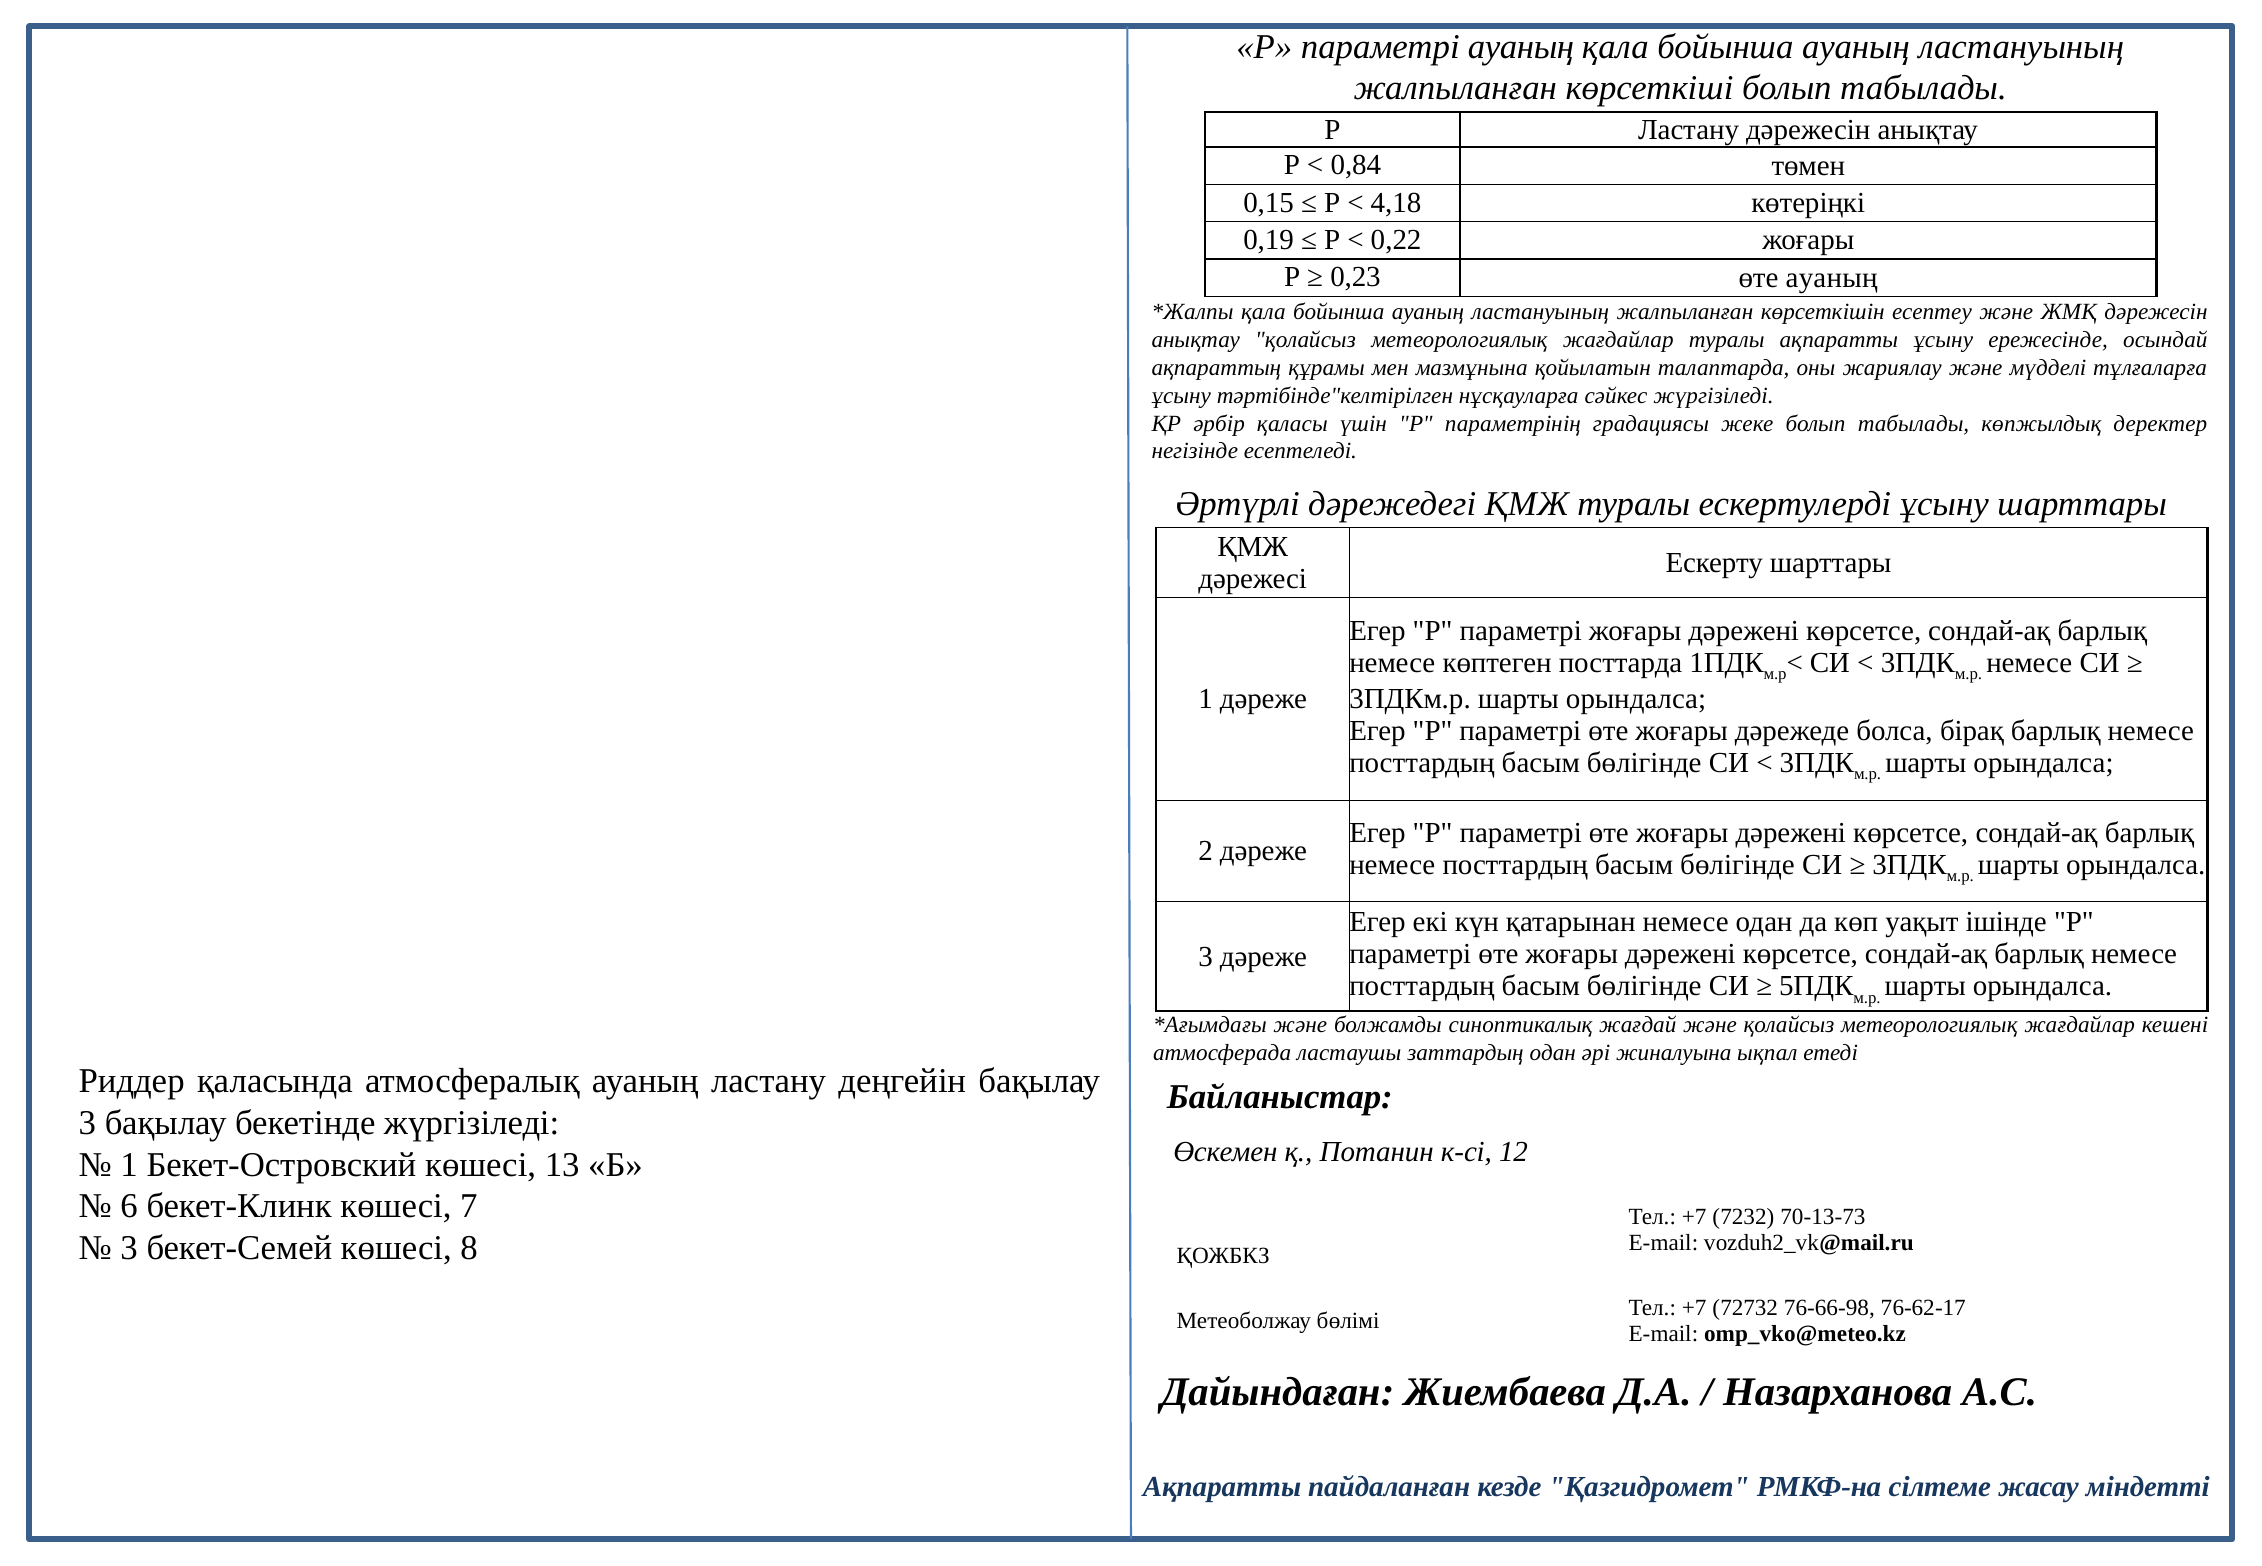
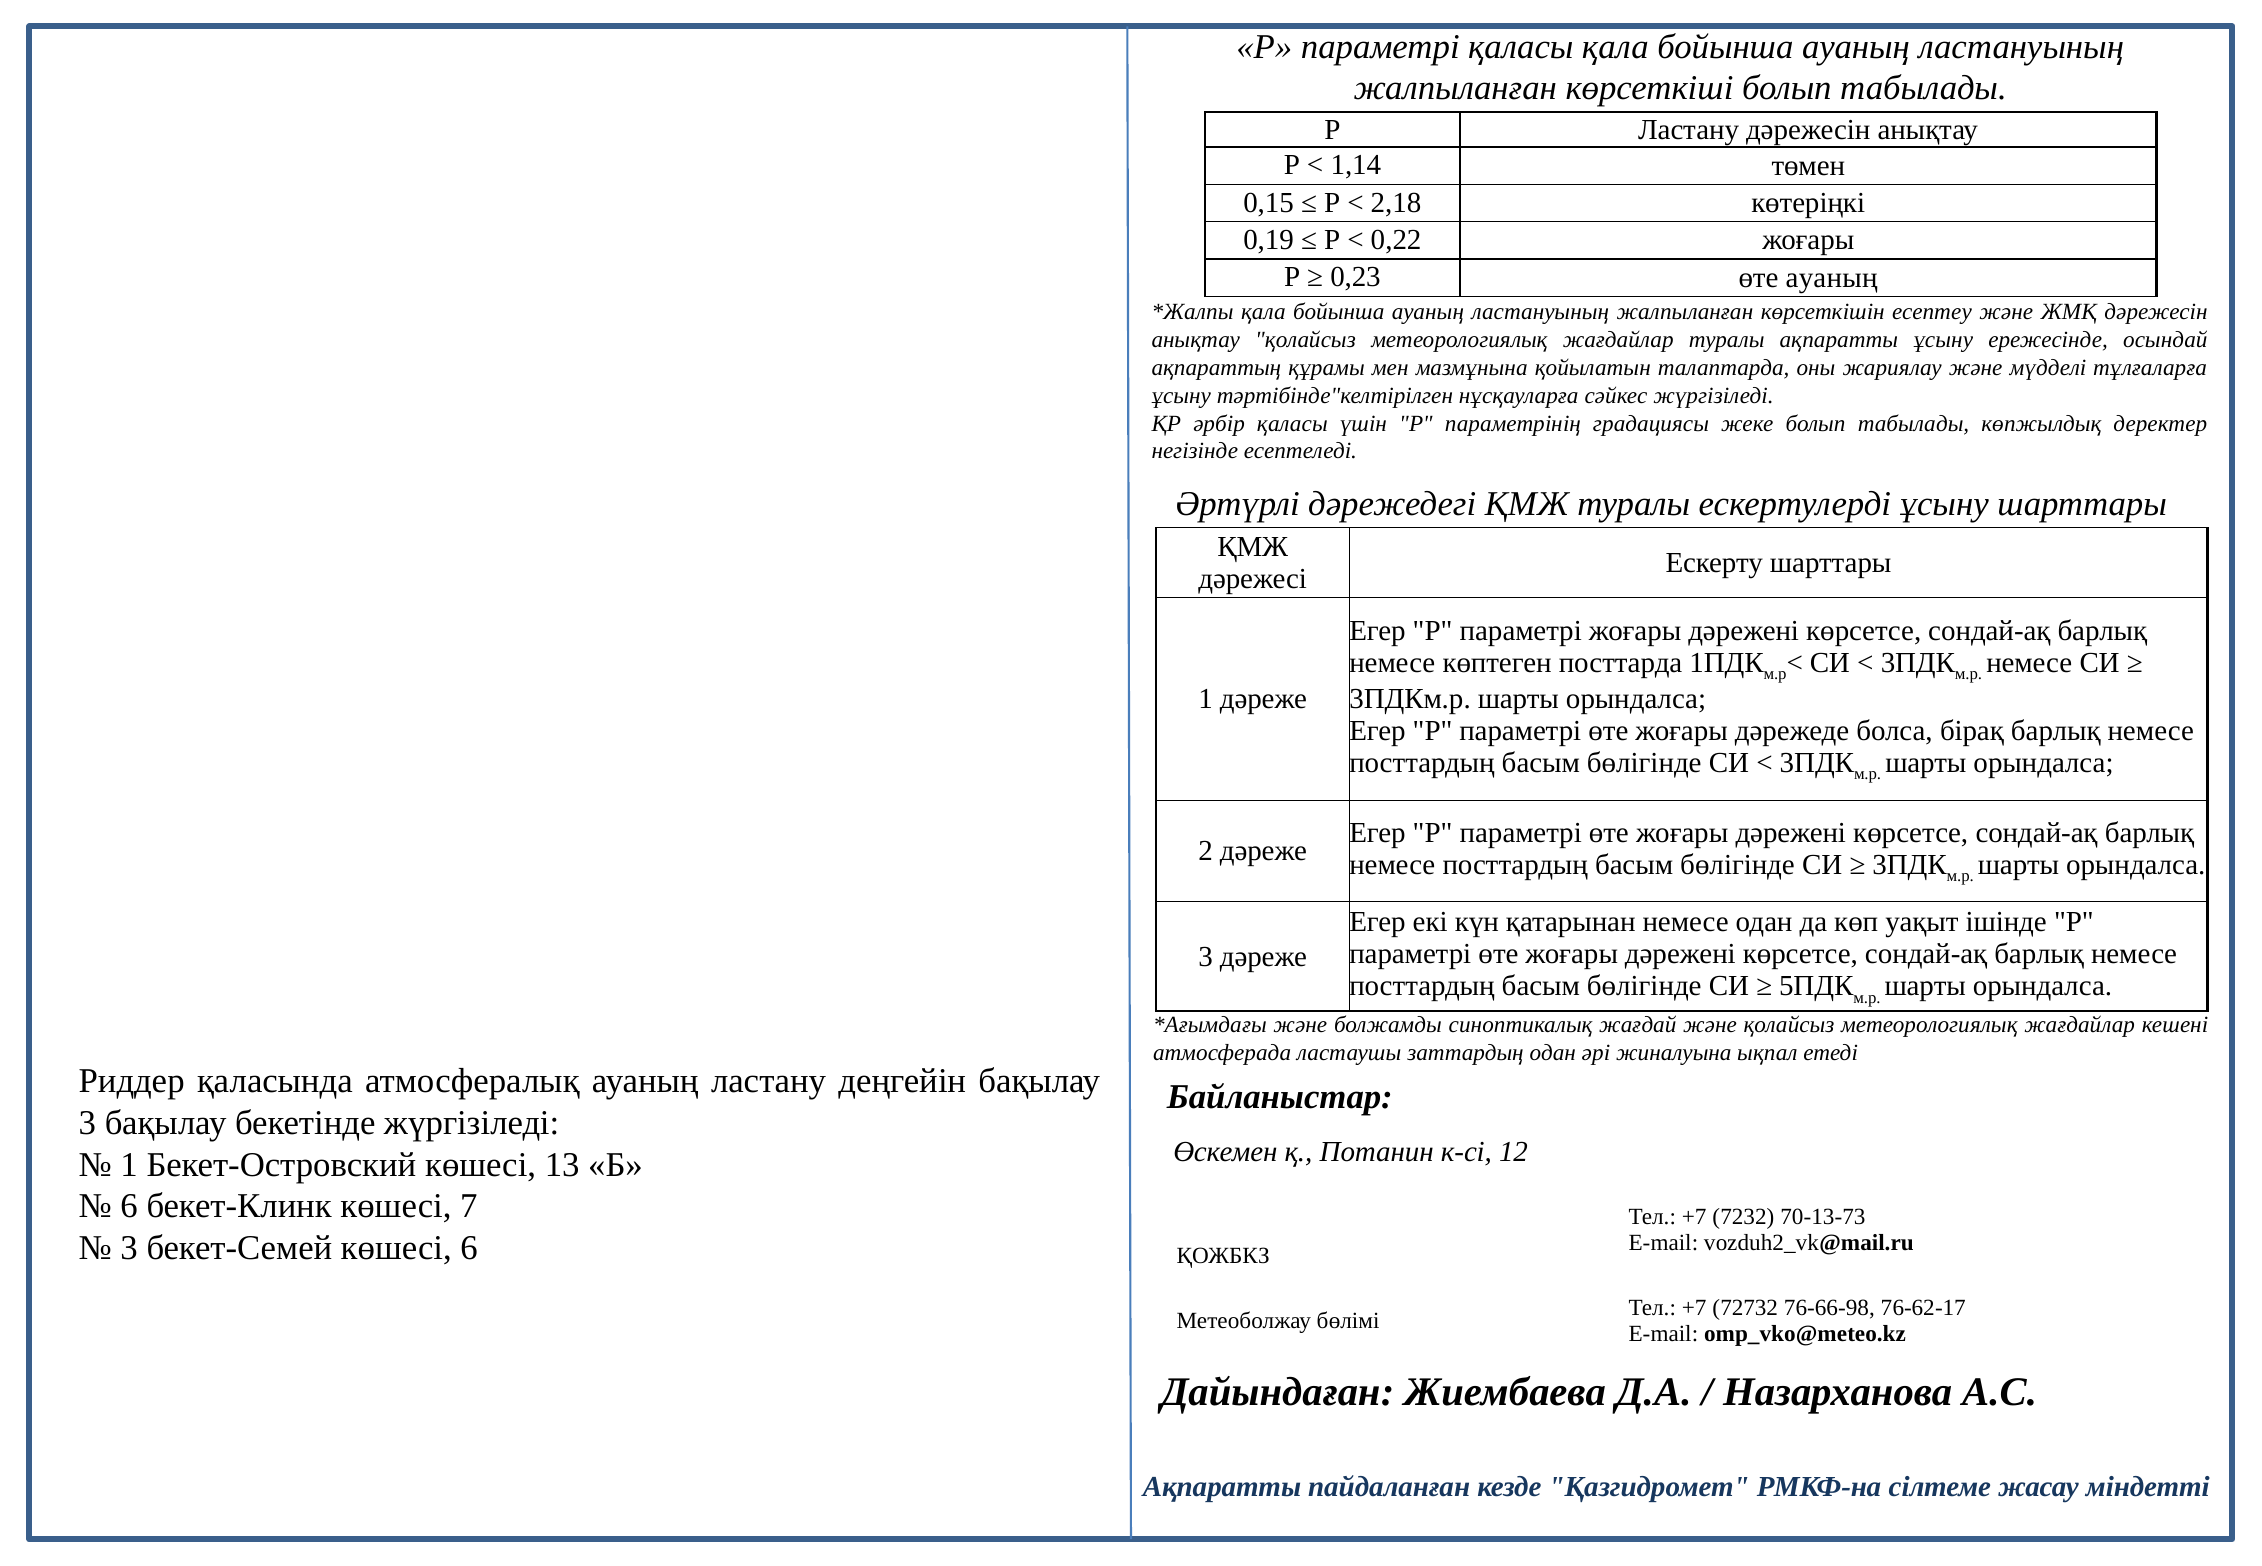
параметрі ауаның: ауаның -> қаласы
0,84: 0,84 -> 1,14
4,18: 4,18 -> 2,18
көшесі 8: 8 -> 6
